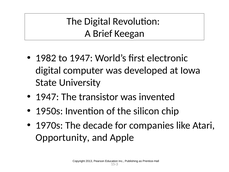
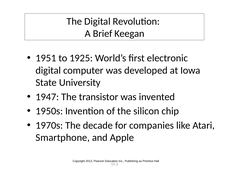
1982: 1982 -> 1951
to 1947: 1947 -> 1925
Opportunity: Opportunity -> Smartphone
